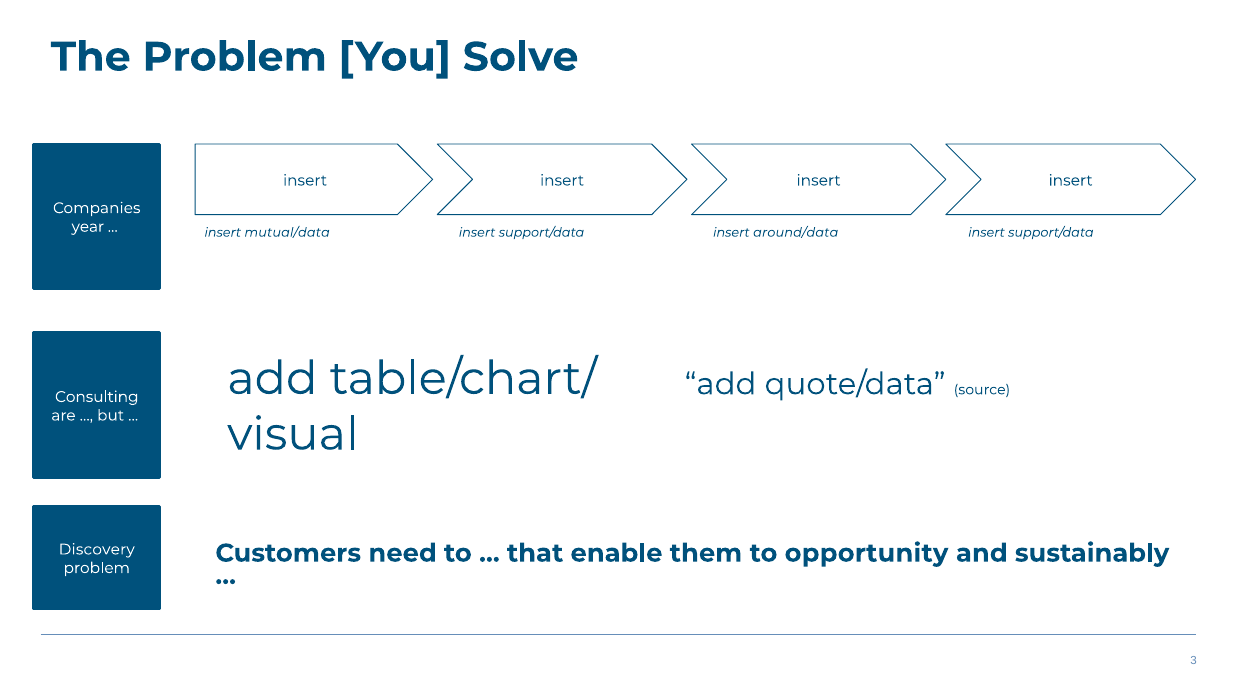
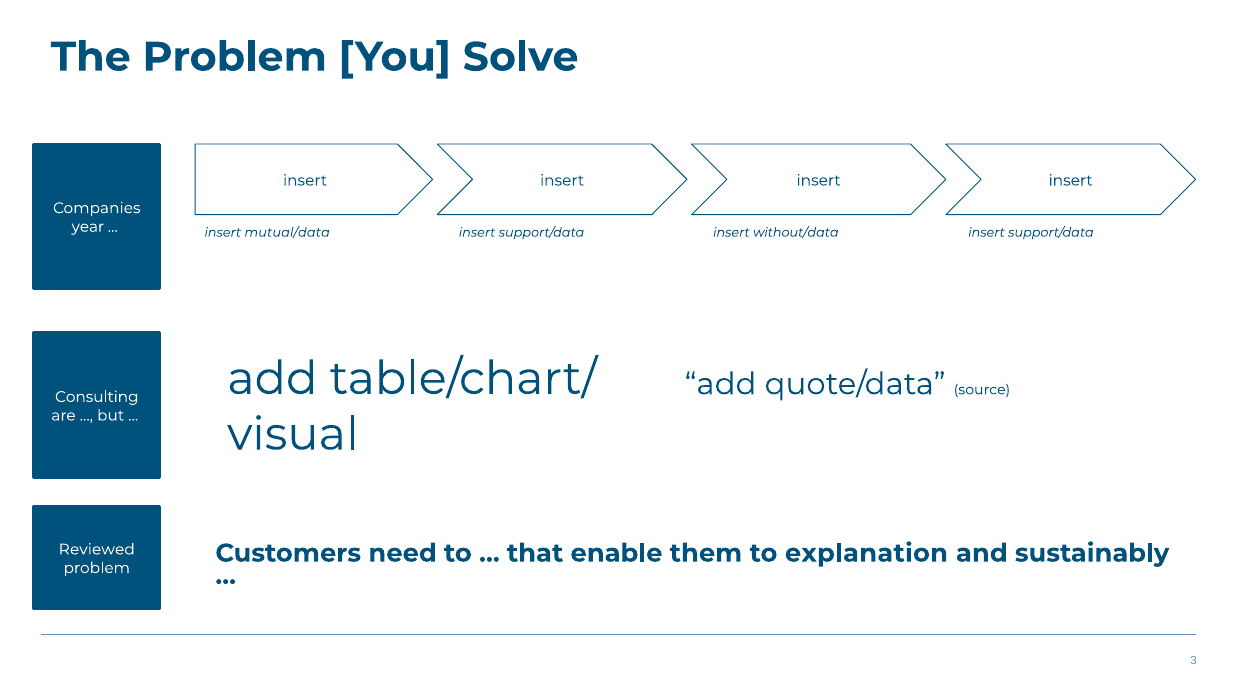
around/data: around/data -> without/data
Discovery: Discovery -> Reviewed
opportunity: opportunity -> explanation
